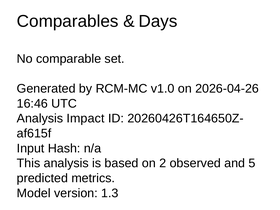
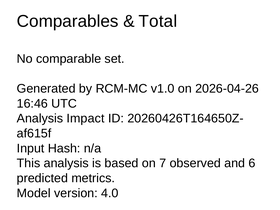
Days: Days -> Total
2: 2 -> 7
5: 5 -> 6
1.3: 1.3 -> 4.0
